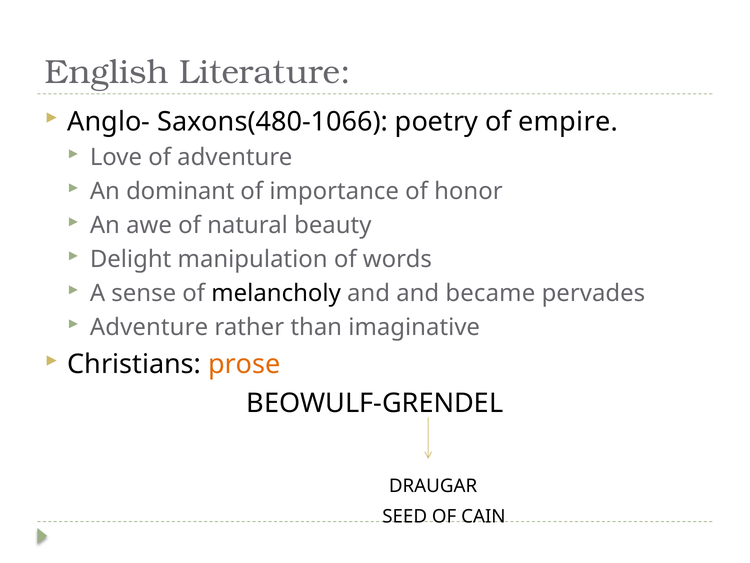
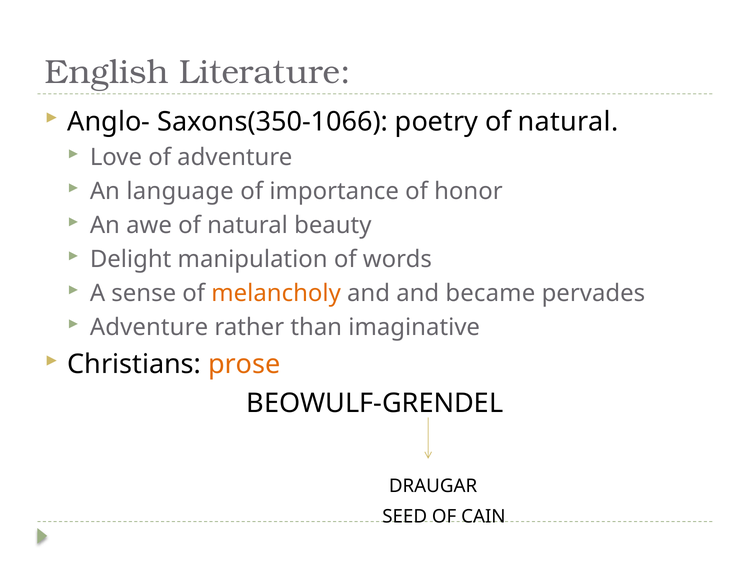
Saxons(480-1066: Saxons(480-1066 -> Saxons(350-1066
poetry of empire: empire -> natural
dominant: dominant -> language
melancholy colour: black -> orange
